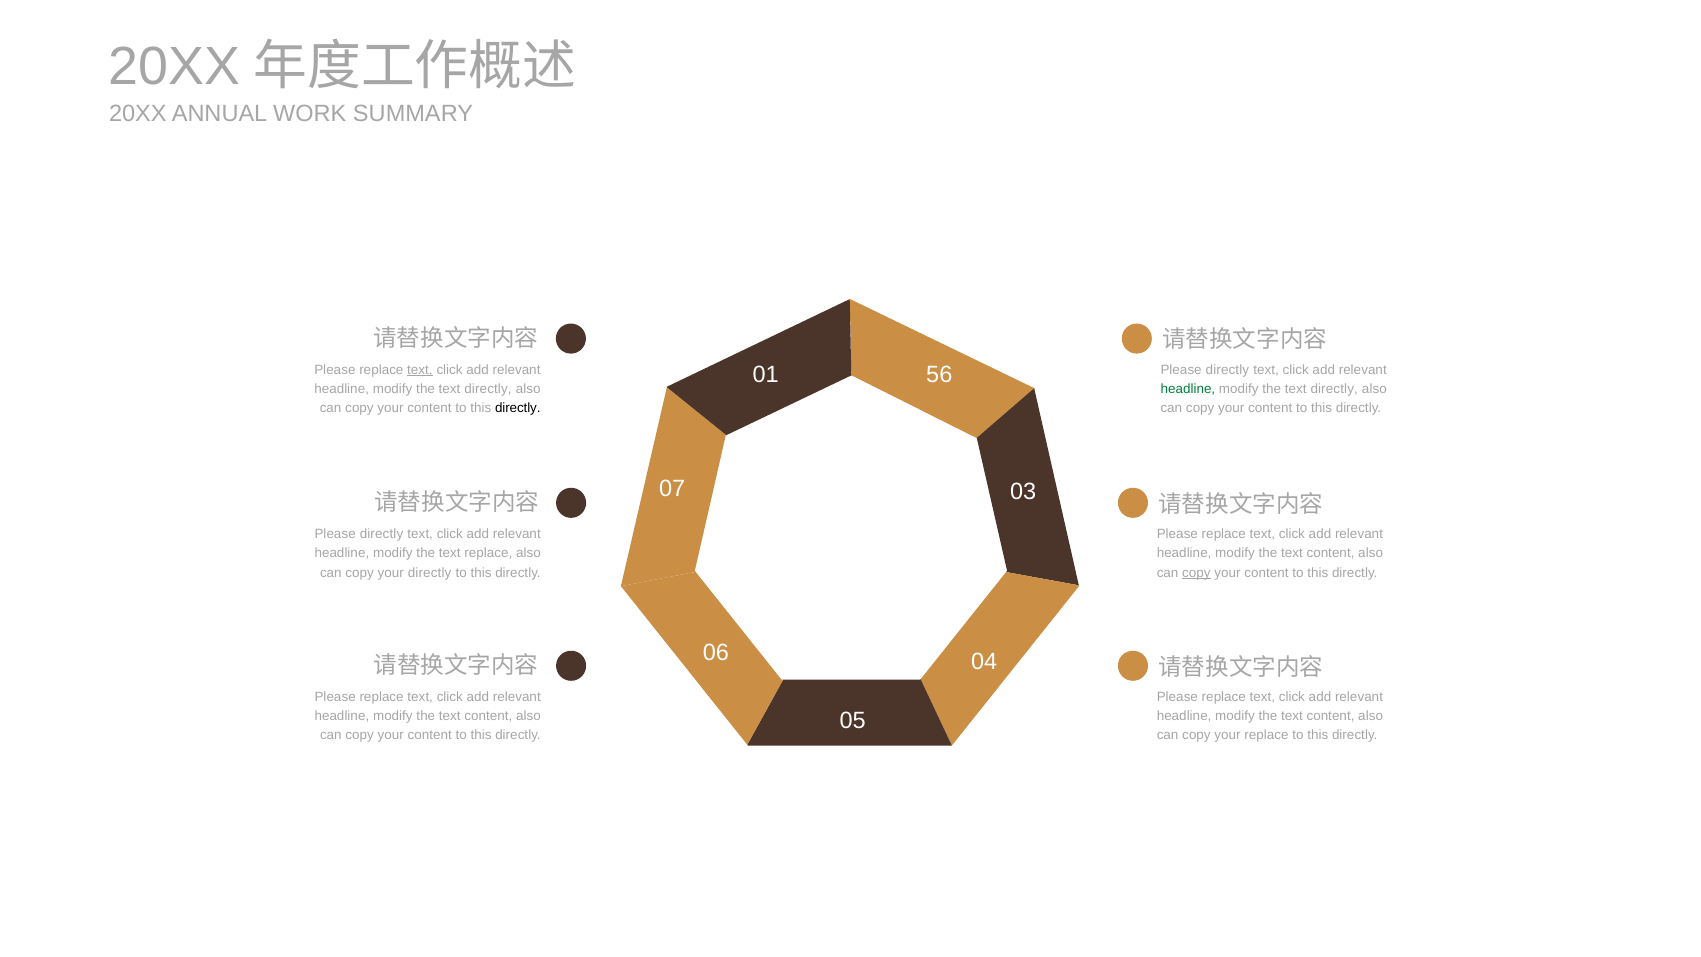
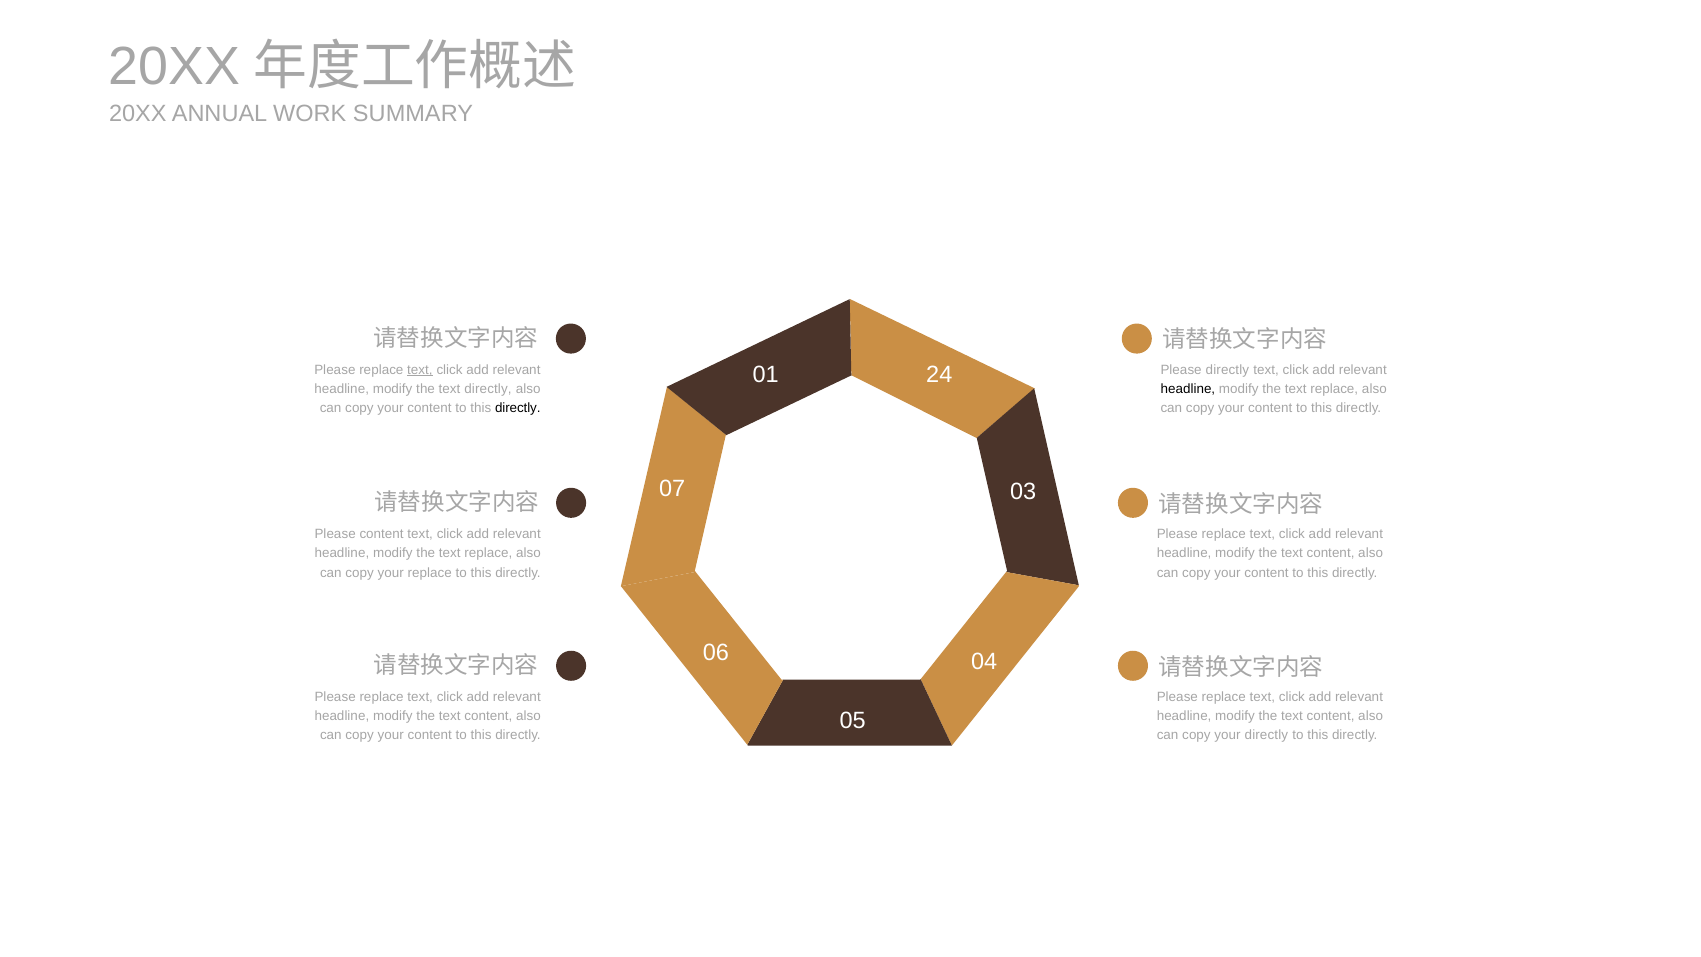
56: 56 -> 24
headline at (1188, 389) colour: green -> black
directly at (1334, 389): directly -> replace
directly at (381, 534): directly -> content
your directly: directly -> replace
copy at (1196, 572) underline: present -> none
your replace: replace -> directly
